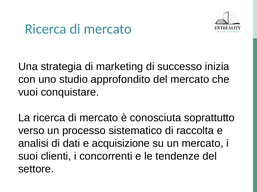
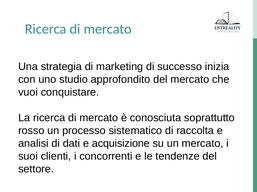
verso: verso -> rosso
